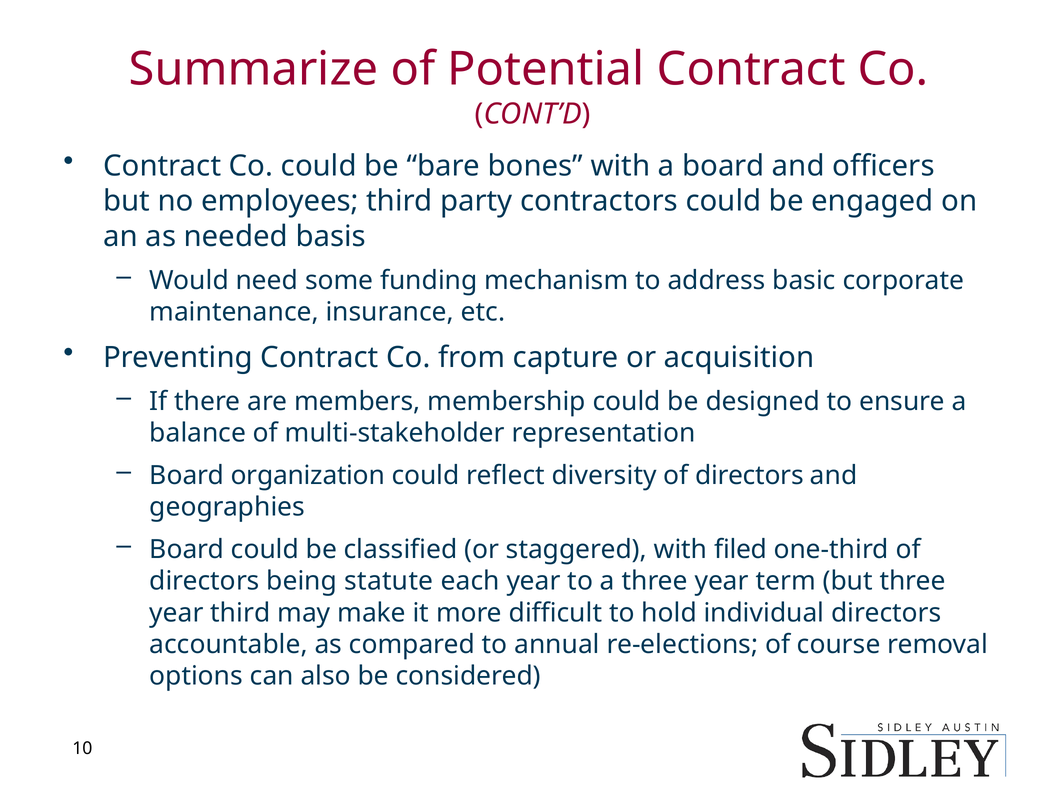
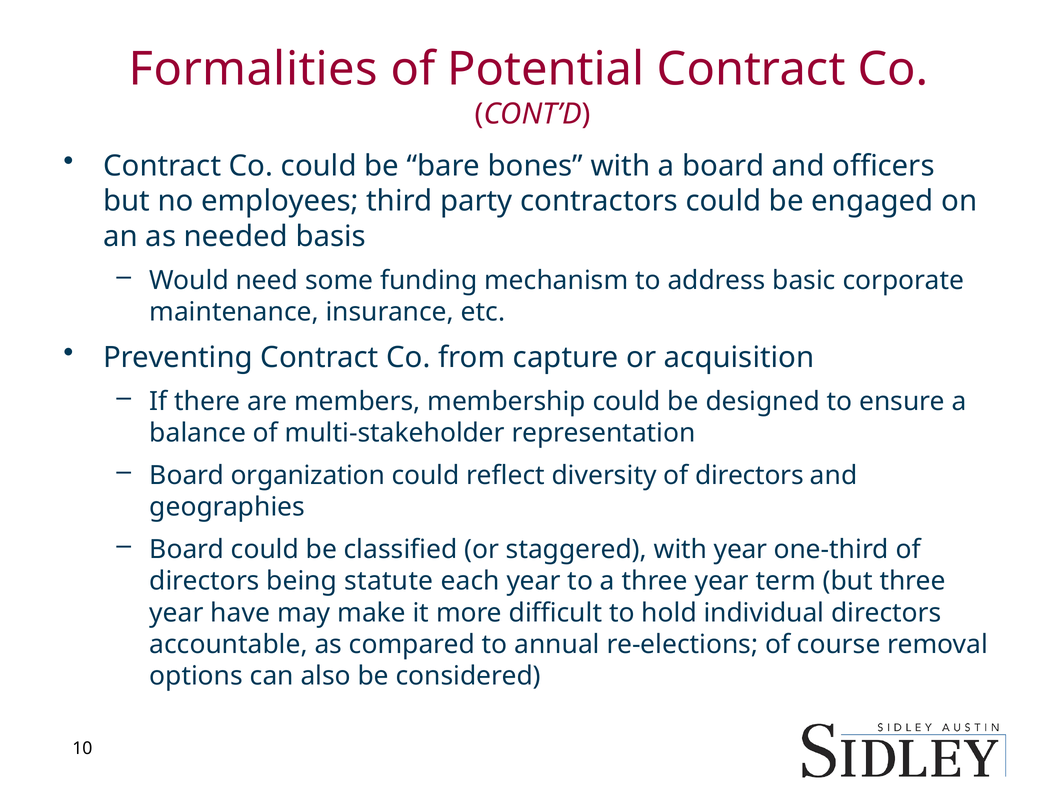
Summarize: Summarize -> Formalities
with filed: filed -> year
year third: third -> have
